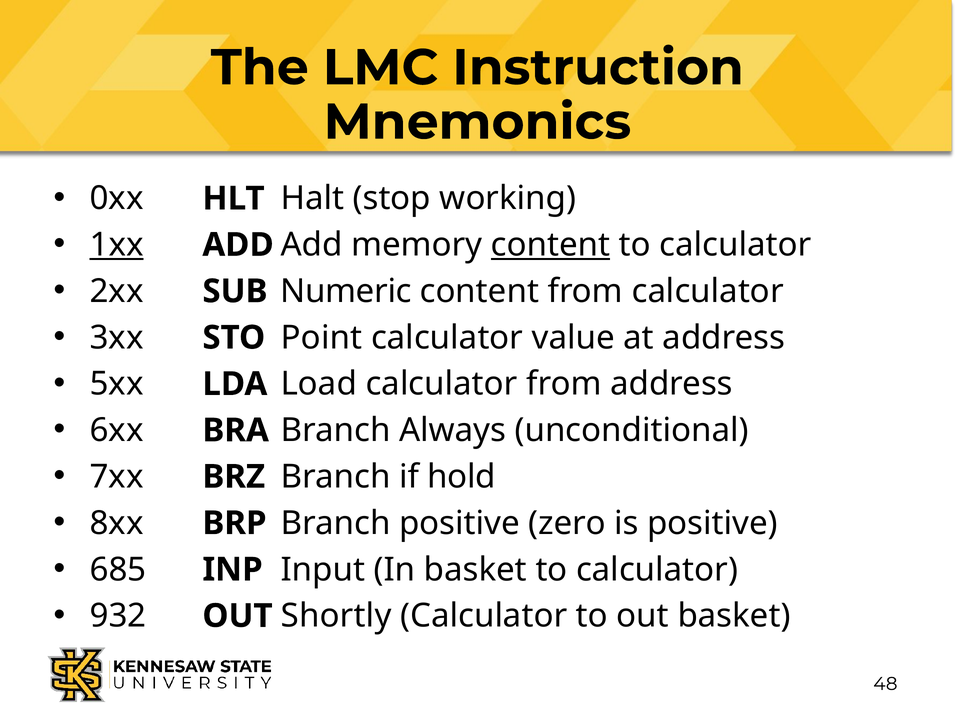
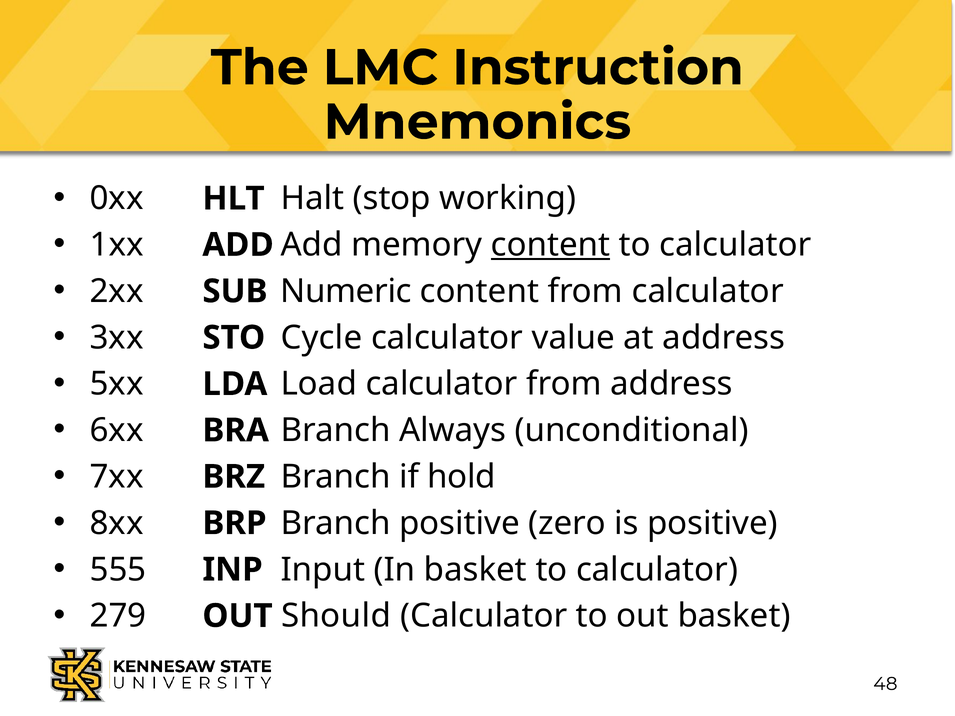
1xx underline: present -> none
Point: Point -> Cycle
685: 685 -> 555
932: 932 -> 279
Shortly: Shortly -> Should
